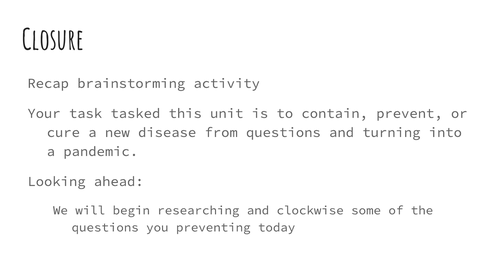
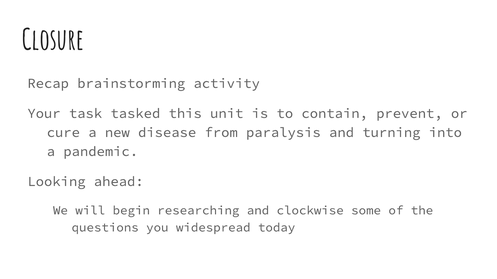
from questions: questions -> paralysis
preventing: preventing -> widespread
